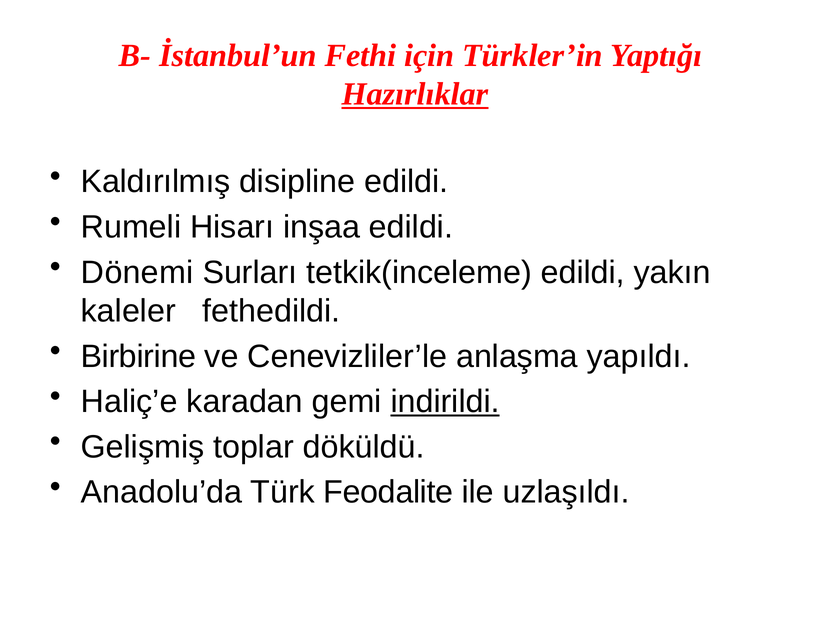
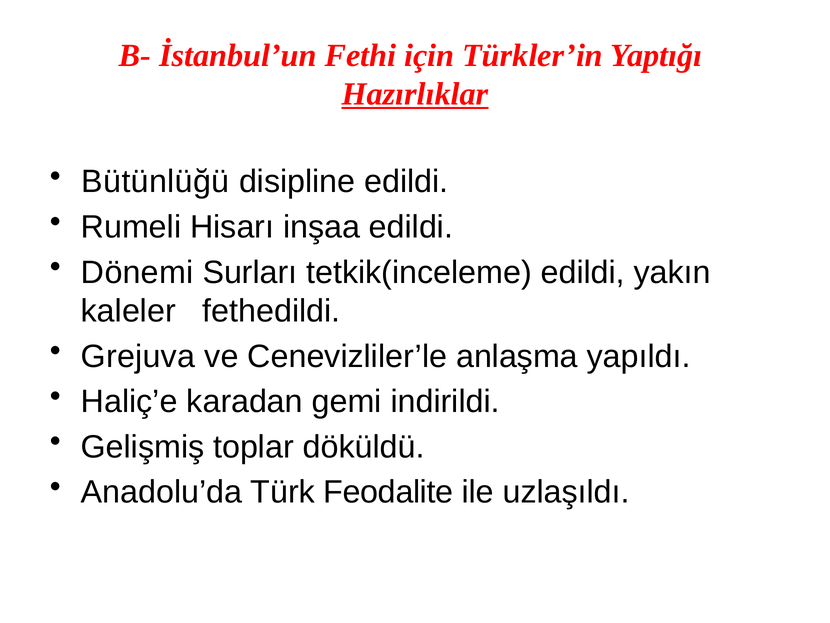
Kaldırılmış: Kaldırılmış -> Bütünlüğü
Birbirine: Birbirine -> Grejuva
indirildi underline: present -> none
